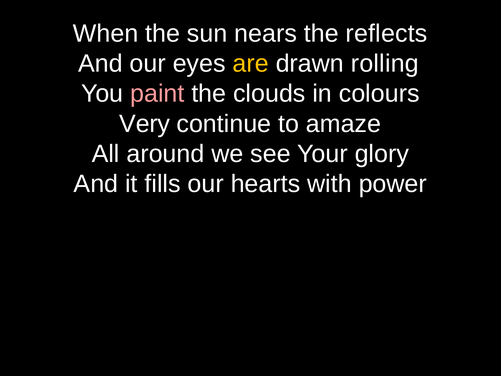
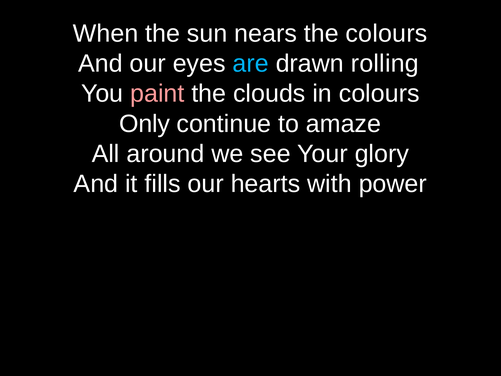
the reflects: reflects -> colours
are colour: yellow -> light blue
Very: Very -> Only
